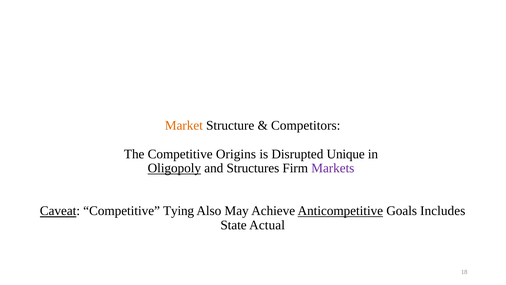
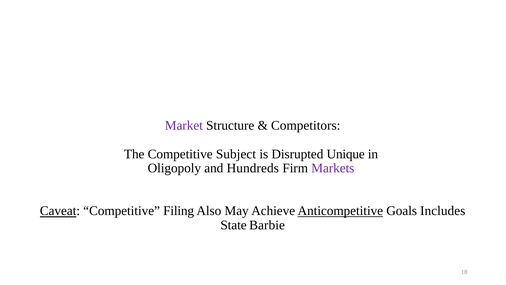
Market colour: orange -> purple
Origins: Origins -> Subject
Oligopoly underline: present -> none
Structures: Structures -> Hundreds
Tying: Tying -> Filing
Actual: Actual -> Barbie
